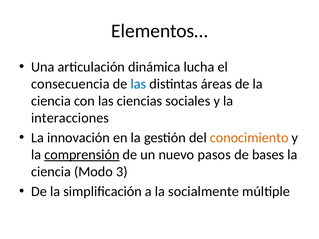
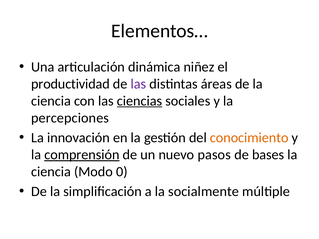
lucha: lucha -> niñez
consecuencia: consecuencia -> productividad
las at (138, 84) colour: blue -> purple
ciencias underline: none -> present
interacciones: interacciones -> percepciones
3: 3 -> 0
